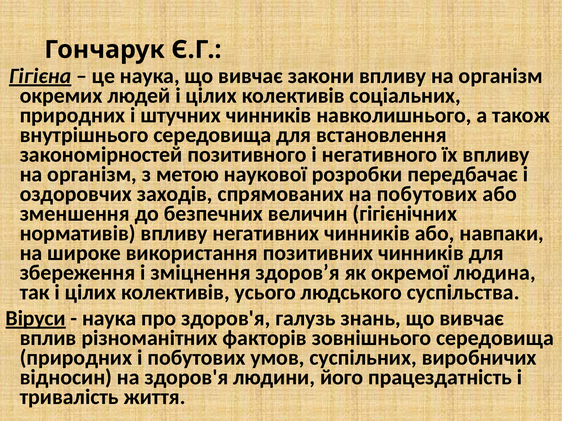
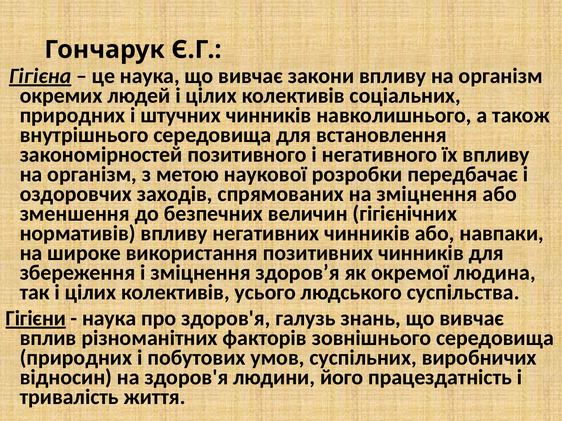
на побутових: побутових -> зміцнення
Віруси: Віруси -> Гігієни
